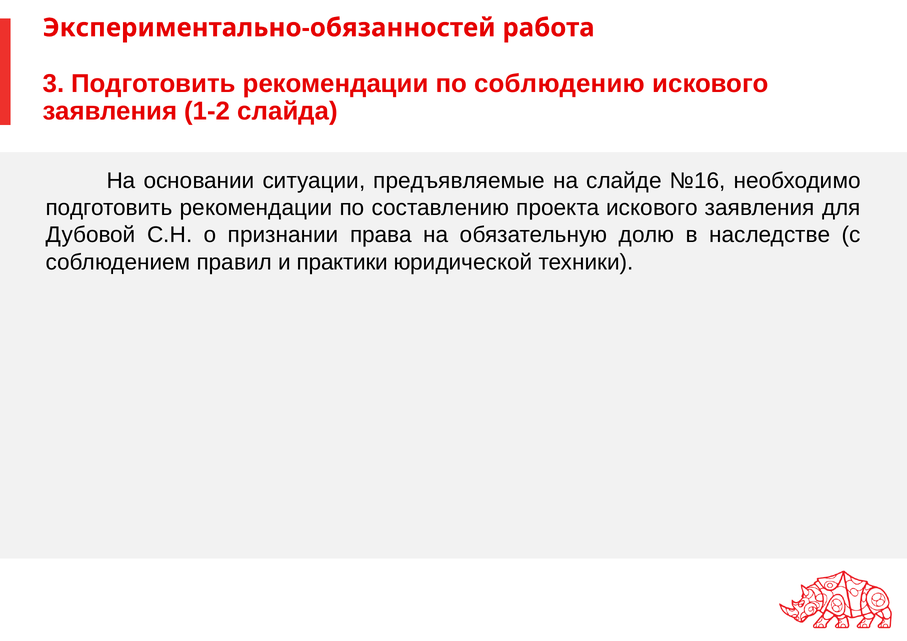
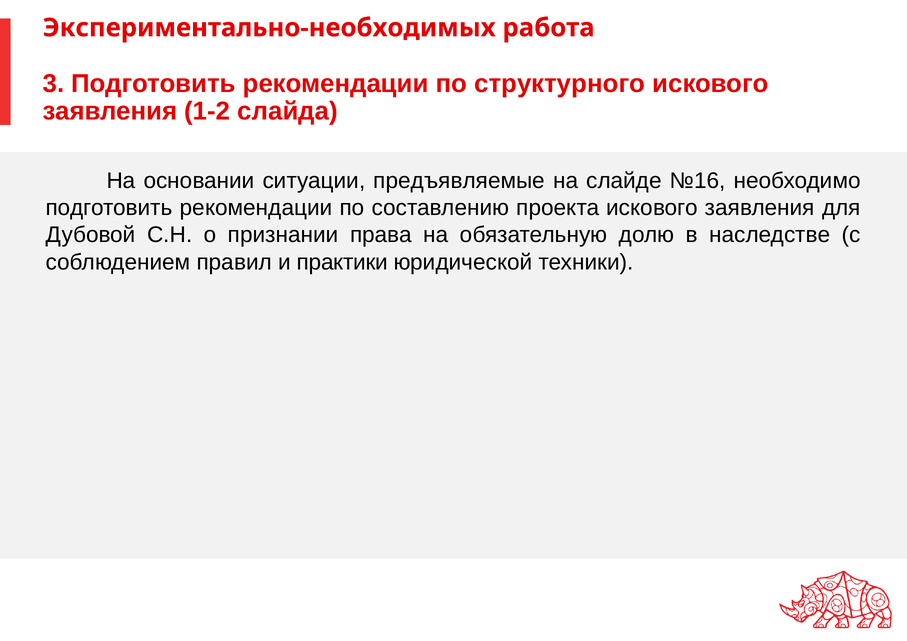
Экспериментально-обязанностей: Экспериментально-обязанностей -> Экспериментально-необходимых
соблюдению: соблюдению -> структурного
